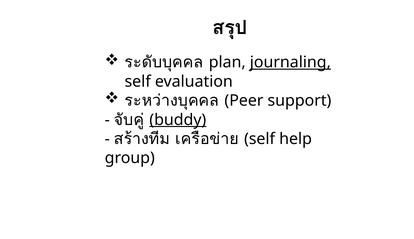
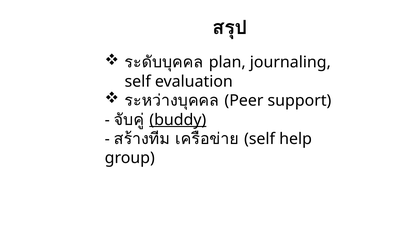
journaling underline: present -> none
